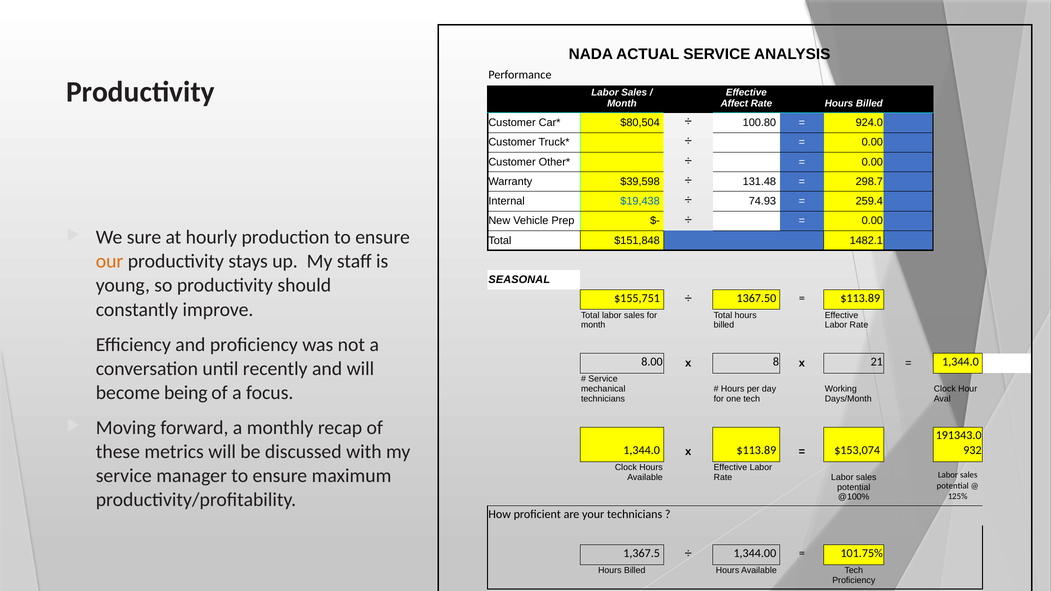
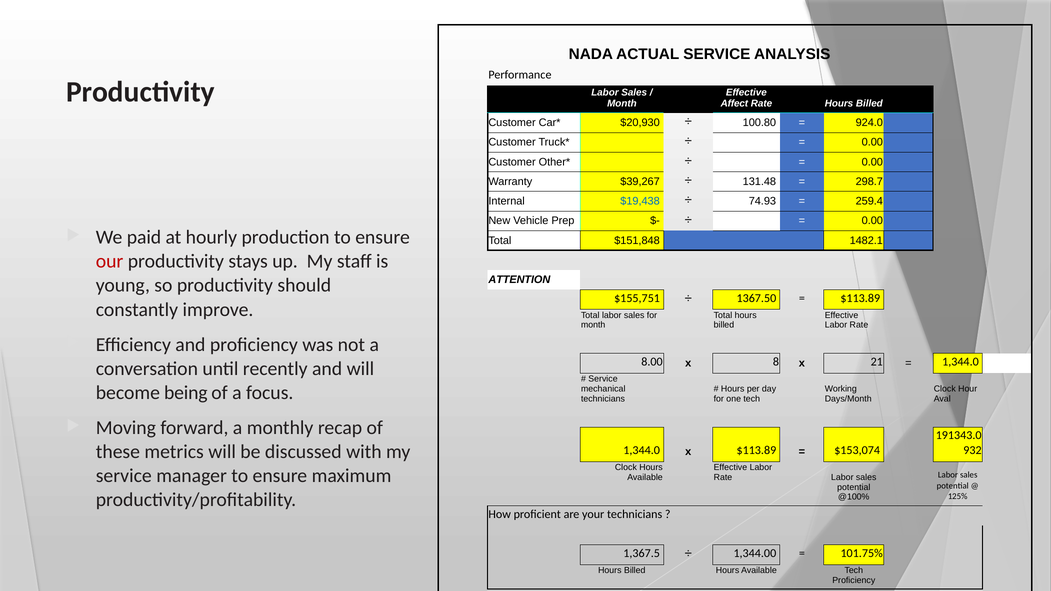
$80,504: $80,504 -> $20,930
$39,598: $39,598 -> $39,267
sure: sure -> paid
our colour: orange -> red
SEASONAL: SEASONAL -> ATTENTION
